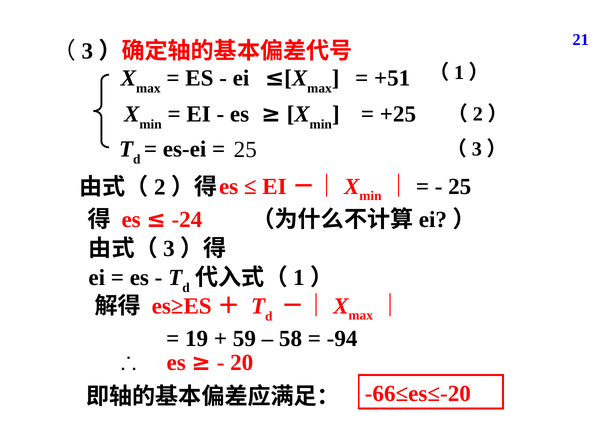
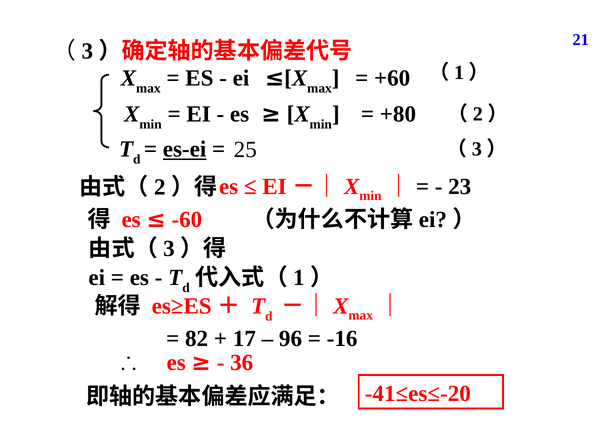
+51: +51 -> +60
+25: +25 -> +80
es-ei underline: none -> present
25 at (460, 187): 25 -> 23
-24: -24 -> -60
19: 19 -> 82
59: 59 -> 17
58: 58 -> 96
-94: -94 -> -16
20: 20 -> 36
-66≤es≤-20: -66≤es≤-20 -> -41≤es≤-20
